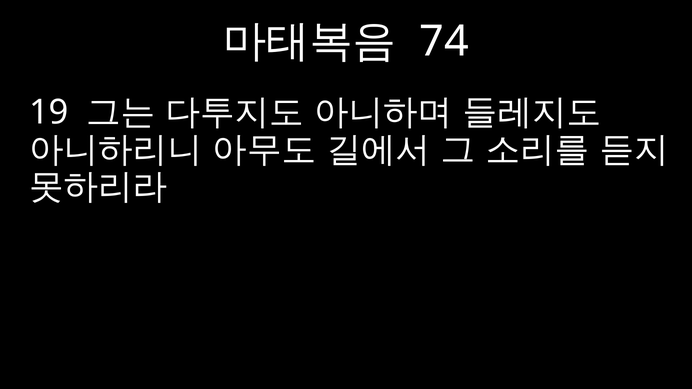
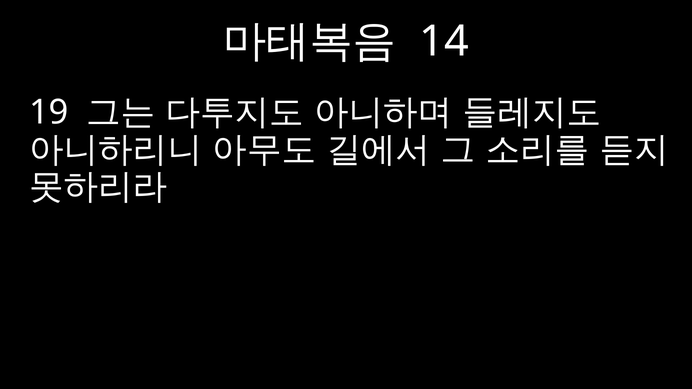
74: 74 -> 14
